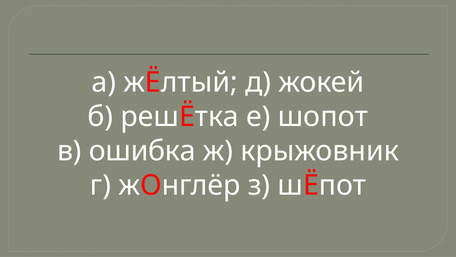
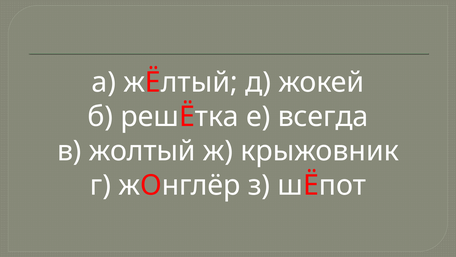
шопот: шопот -> всегда
ошибка: ошибка -> жолтый
